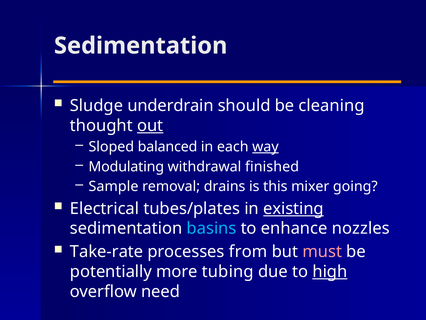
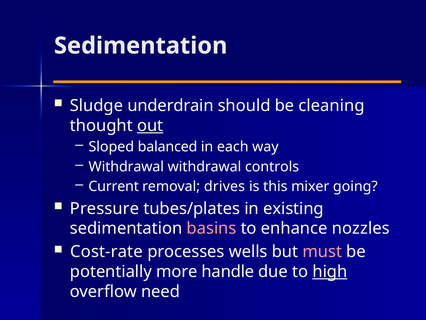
way underline: present -> none
Modulating at (126, 166): Modulating -> Withdrawal
finished: finished -> controls
Sample: Sample -> Current
drains: drains -> drives
Electrical: Electrical -> Pressure
existing underline: present -> none
basins colour: light blue -> pink
Take-rate: Take-rate -> Cost-rate
from: from -> wells
tubing: tubing -> handle
